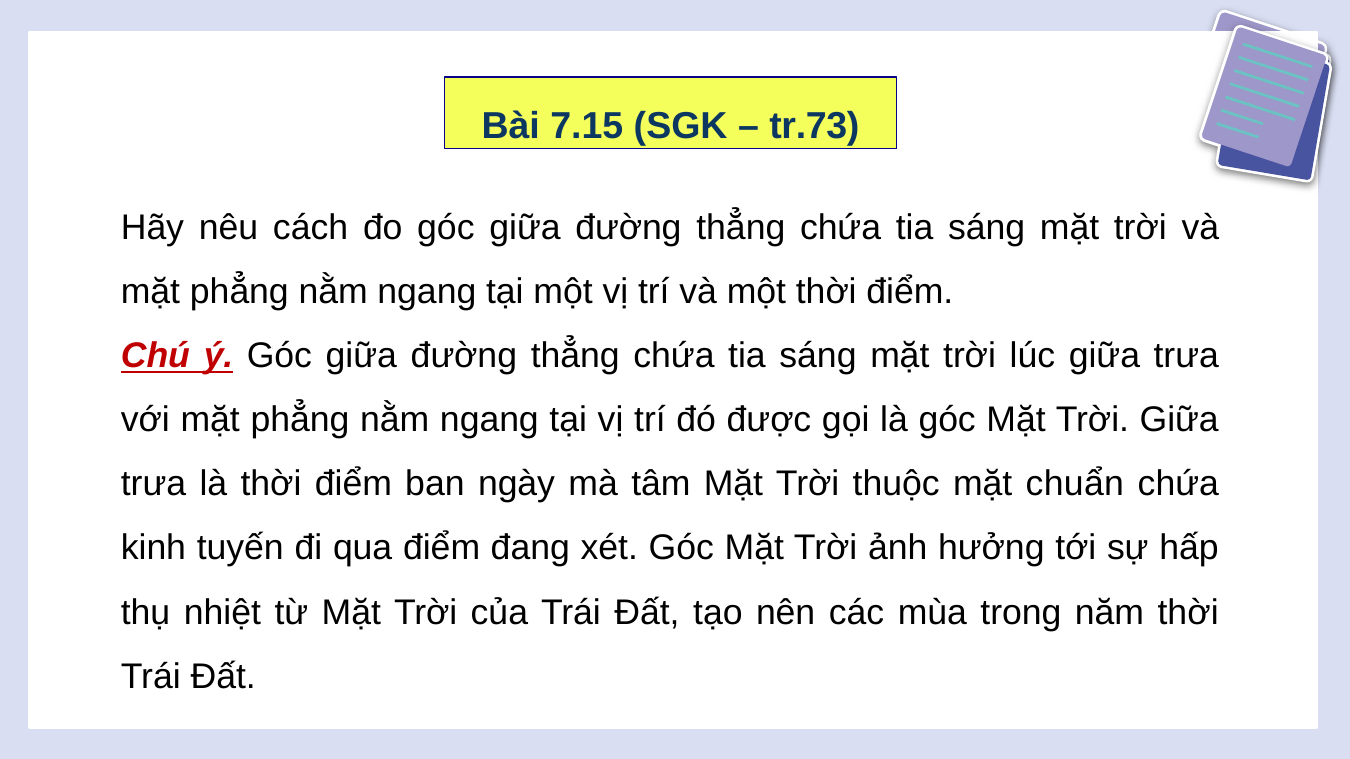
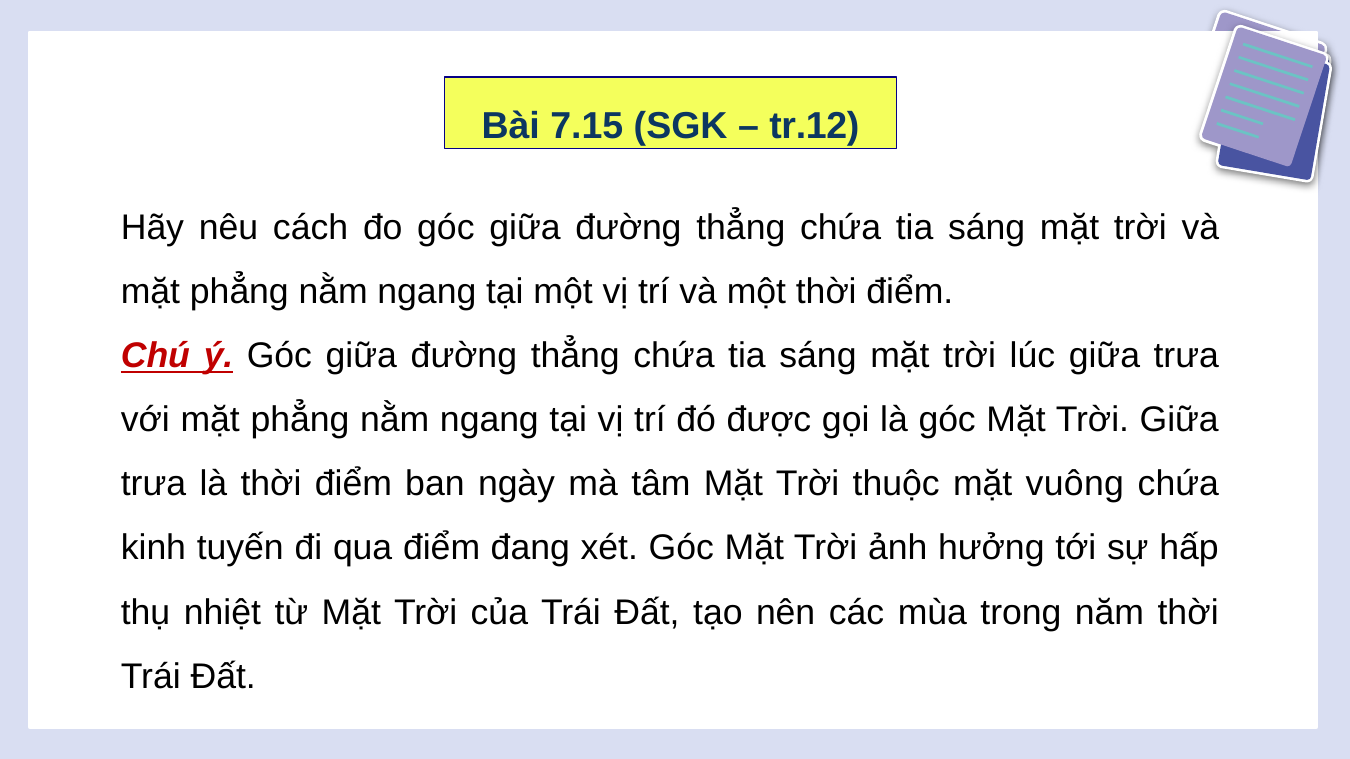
tr.73: tr.73 -> tr.12
chuẩn: chuẩn -> vuông
